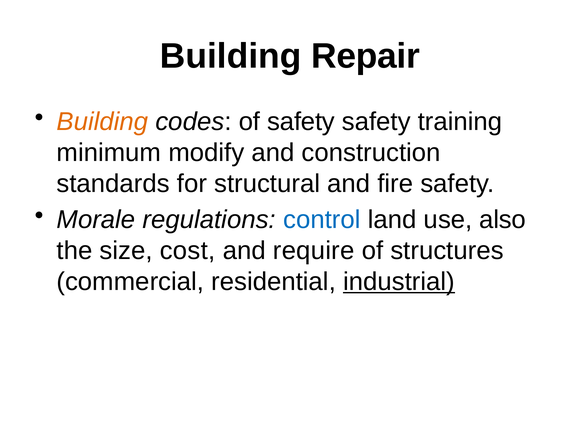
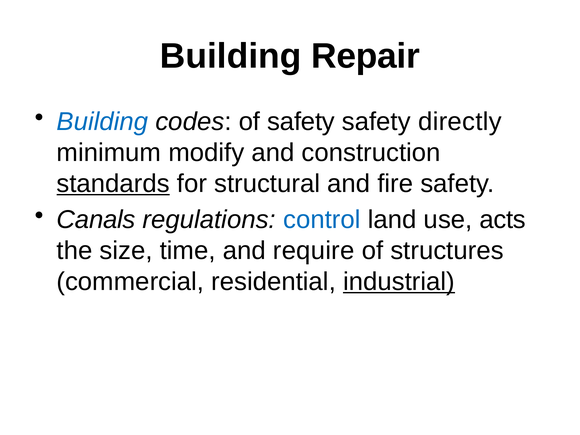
Building at (102, 122) colour: orange -> blue
training: training -> directly
standards underline: none -> present
Morale: Morale -> Canals
also: also -> acts
cost: cost -> time
